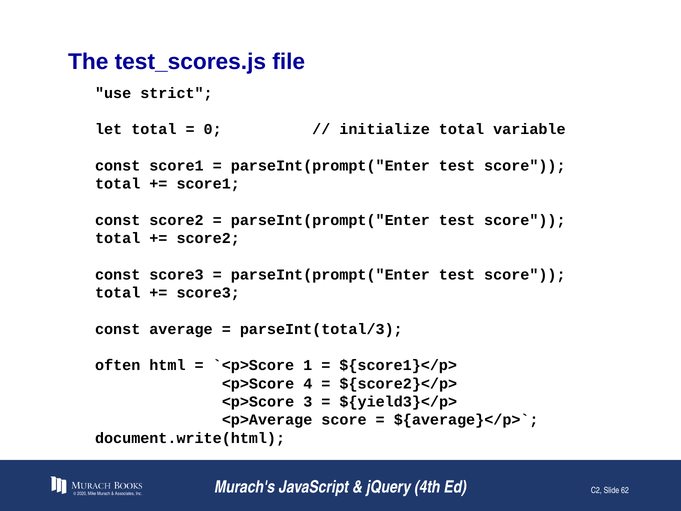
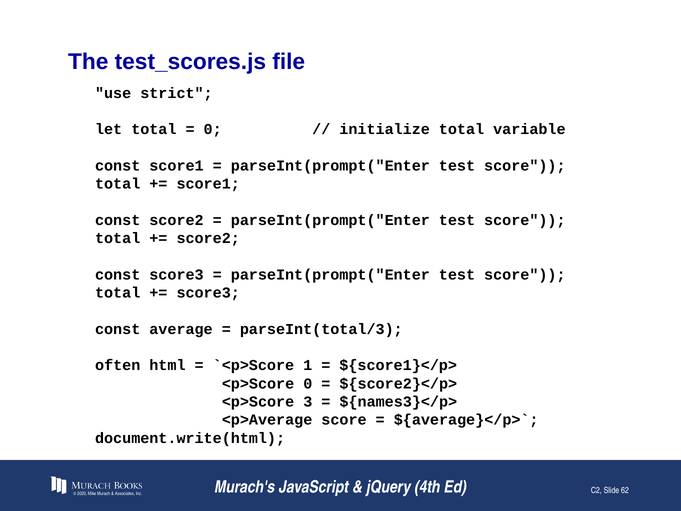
<p>Score 4: 4 -> 0
${yield3}</p>: ${yield3}</p> -> ${names3}</p>
